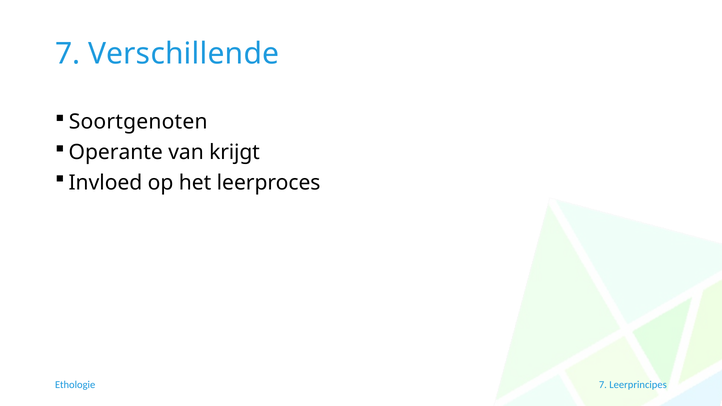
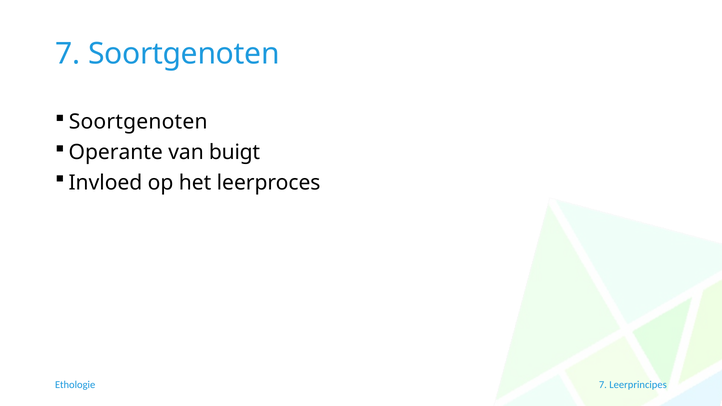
7 Verschillende: Verschillende -> Soortgenoten
krijgt: krijgt -> buigt
